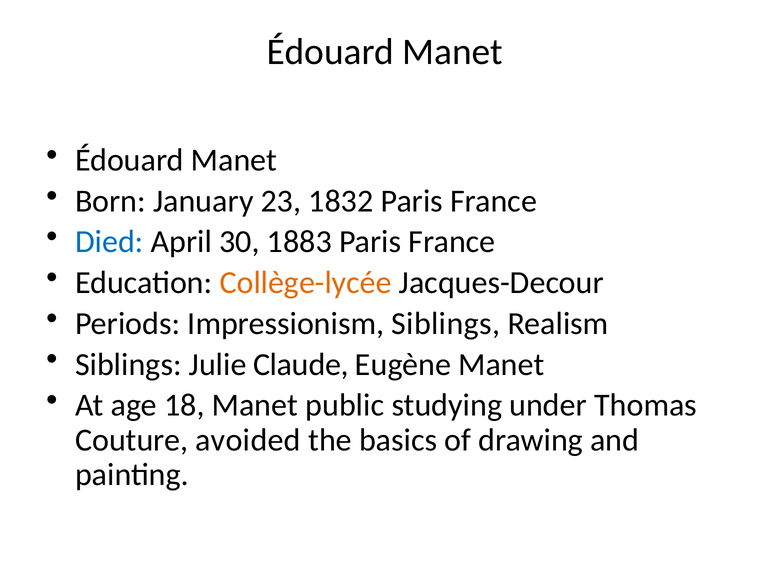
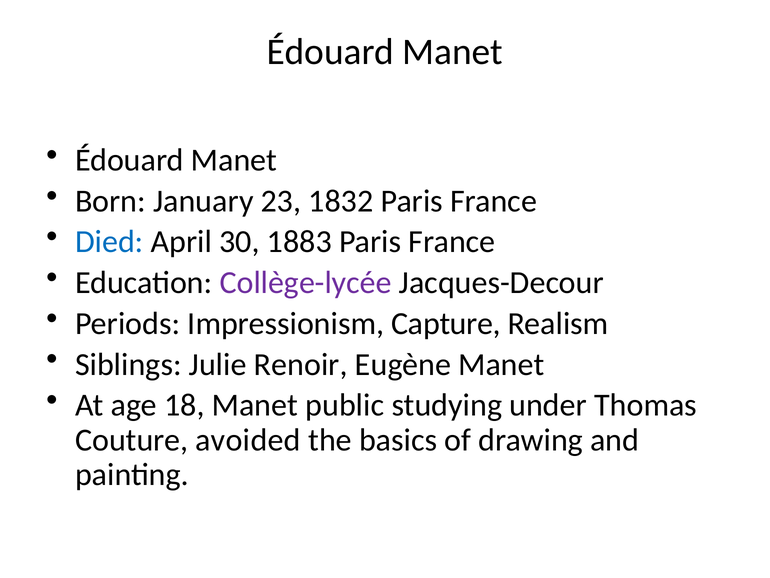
Collège-lycée colour: orange -> purple
Impressionism Siblings: Siblings -> Capture
Claude: Claude -> Renoir
